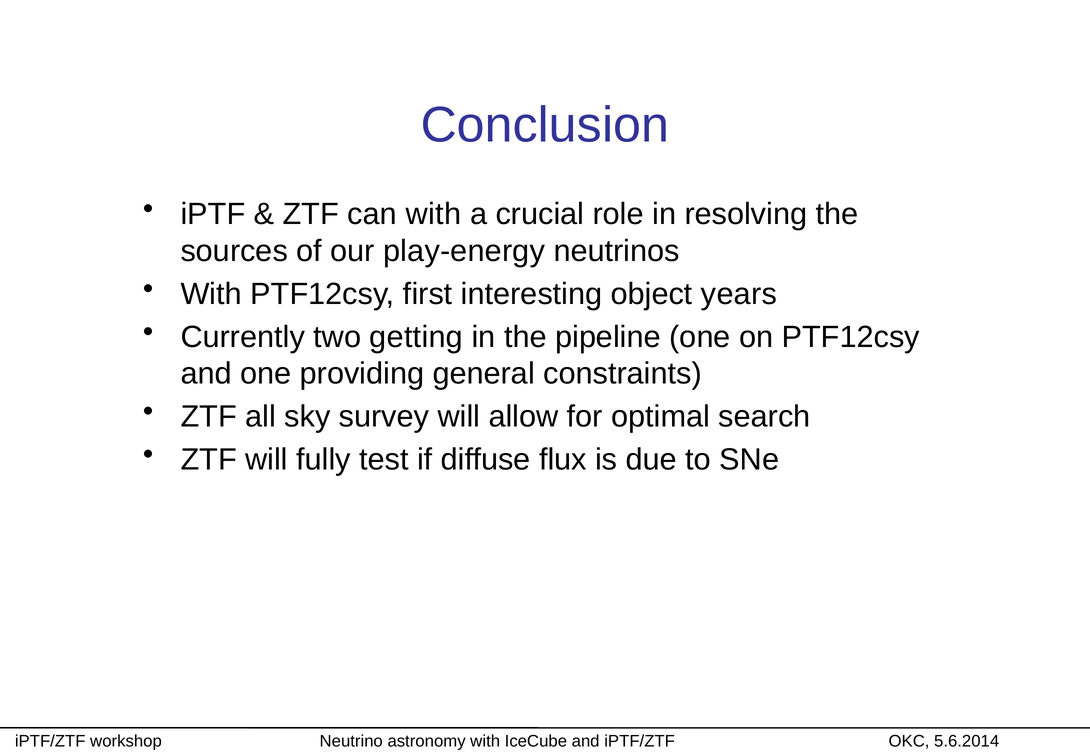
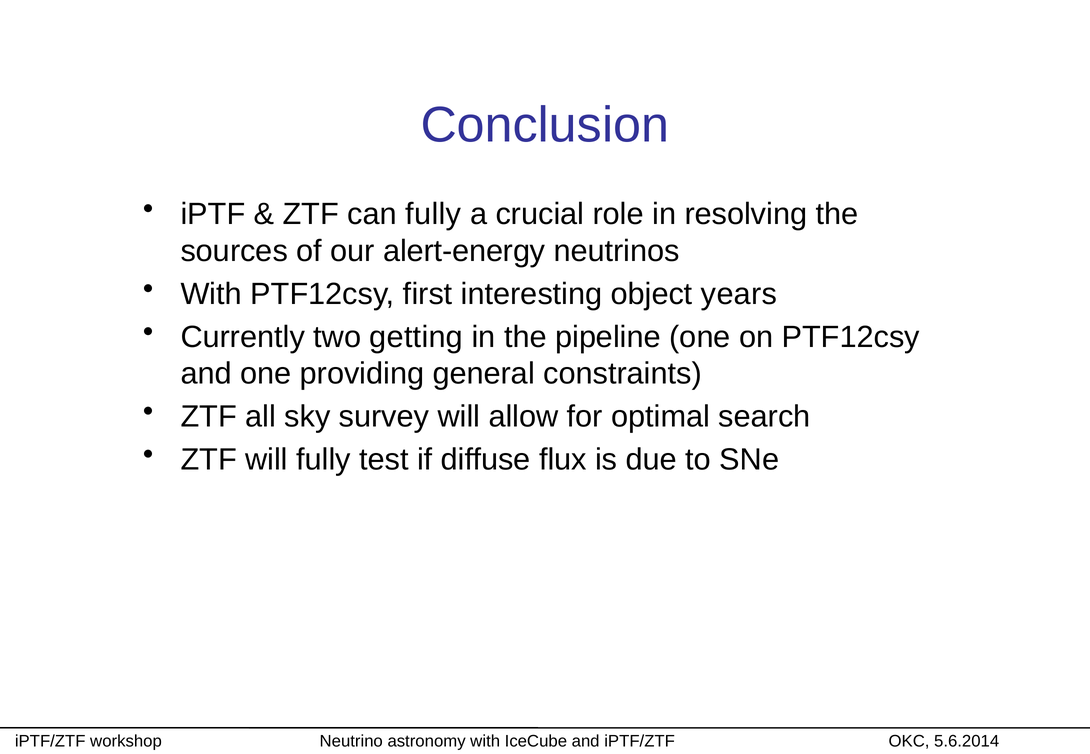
can with: with -> fully
play-energy: play-energy -> alert-energy
